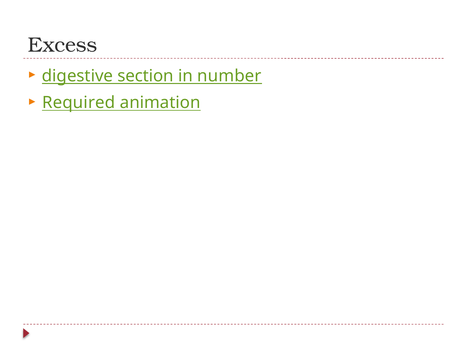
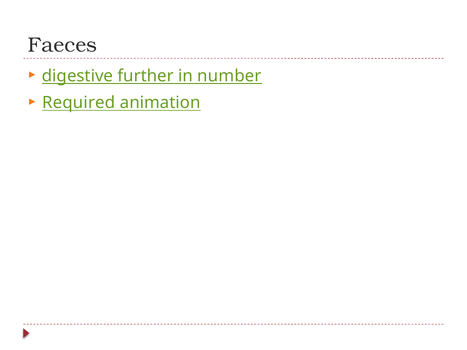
Excess: Excess -> Faeces
section: section -> further
